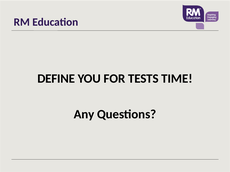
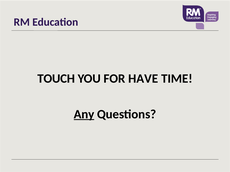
DEFINE: DEFINE -> TOUCH
TESTS: TESTS -> HAVE
Any underline: none -> present
